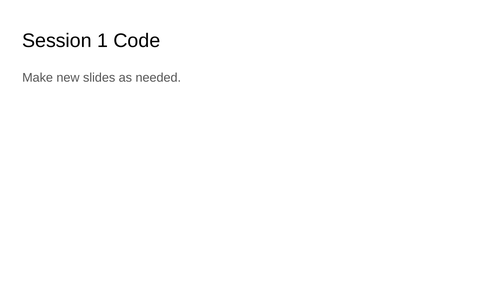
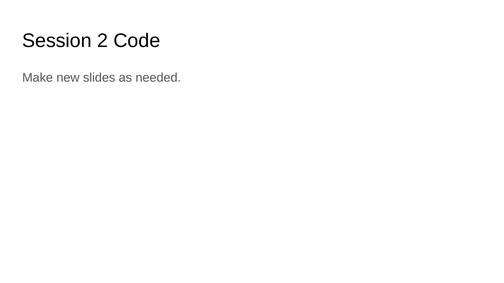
1: 1 -> 2
